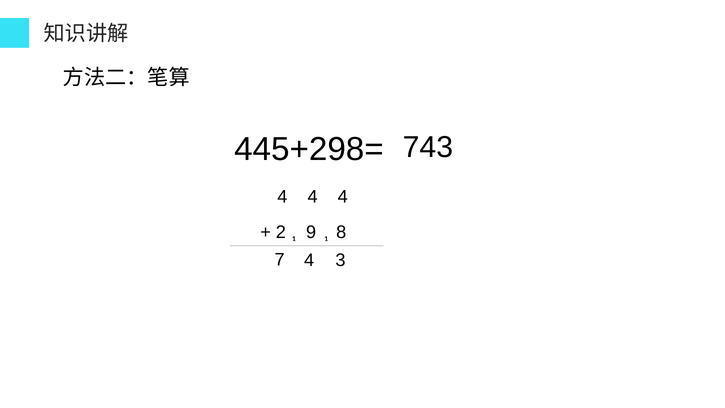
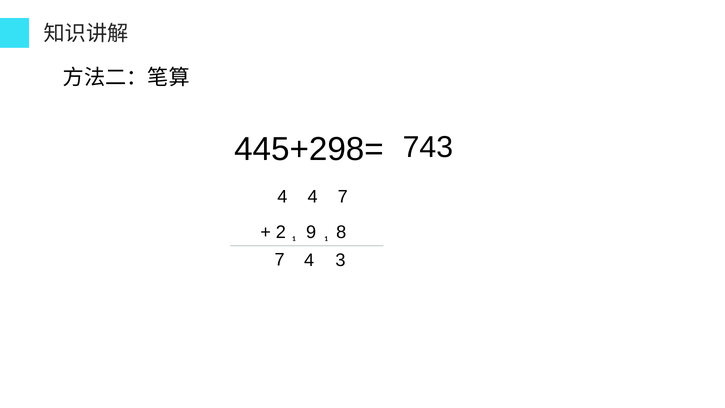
4 4 4: 4 -> 7
